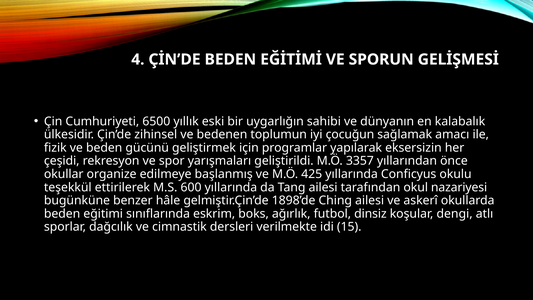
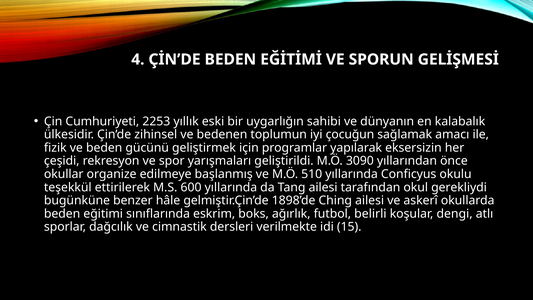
6500: 6500 -> 2253
3357: 3357 -> 3090
425: 425 -> 510
nazariyesi: nazariyesi -> gerekliydi
dinsiz: dinsiz -> belirli
